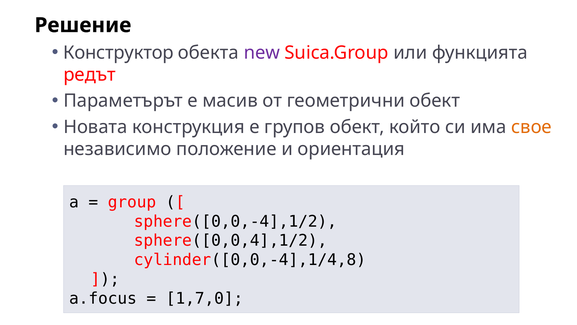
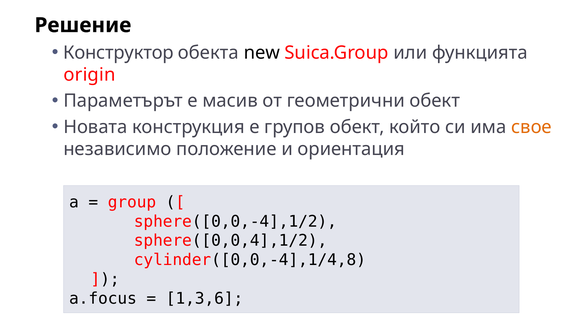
new colour: purple -> black
редът: редът -> origin
1,7,0: 1,7,0 -> 1,3,6
